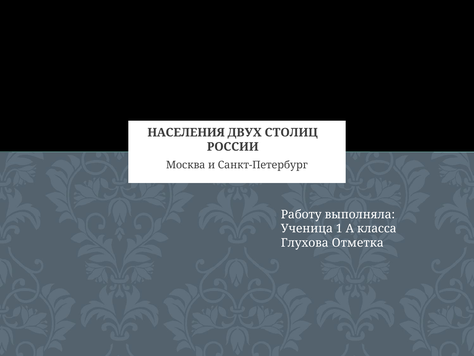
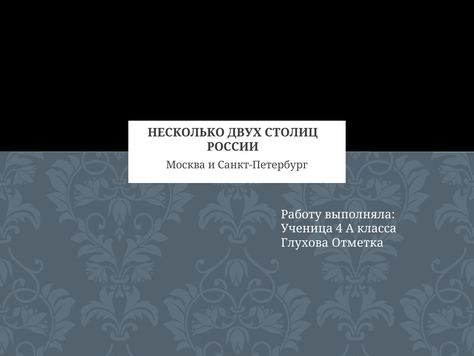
НАСЕЛЕНИЯ: НАСЕЛЕНИЯ -> НЕСКОЛЬКО
1: 1 -> 4
